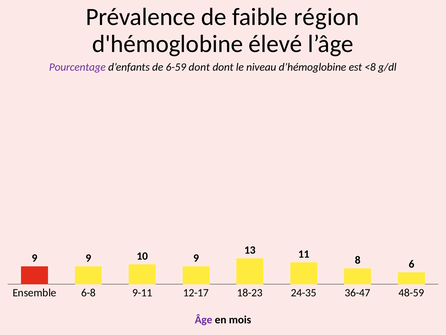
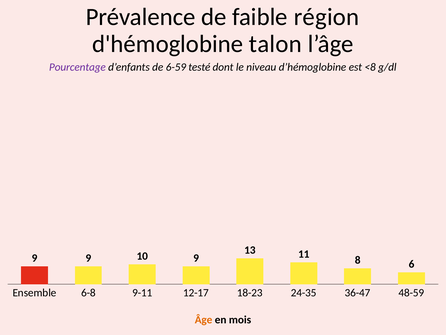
élevé: élevé -> talon
6-59 dont: dont -> testé
Âge colour: purple -> orange
